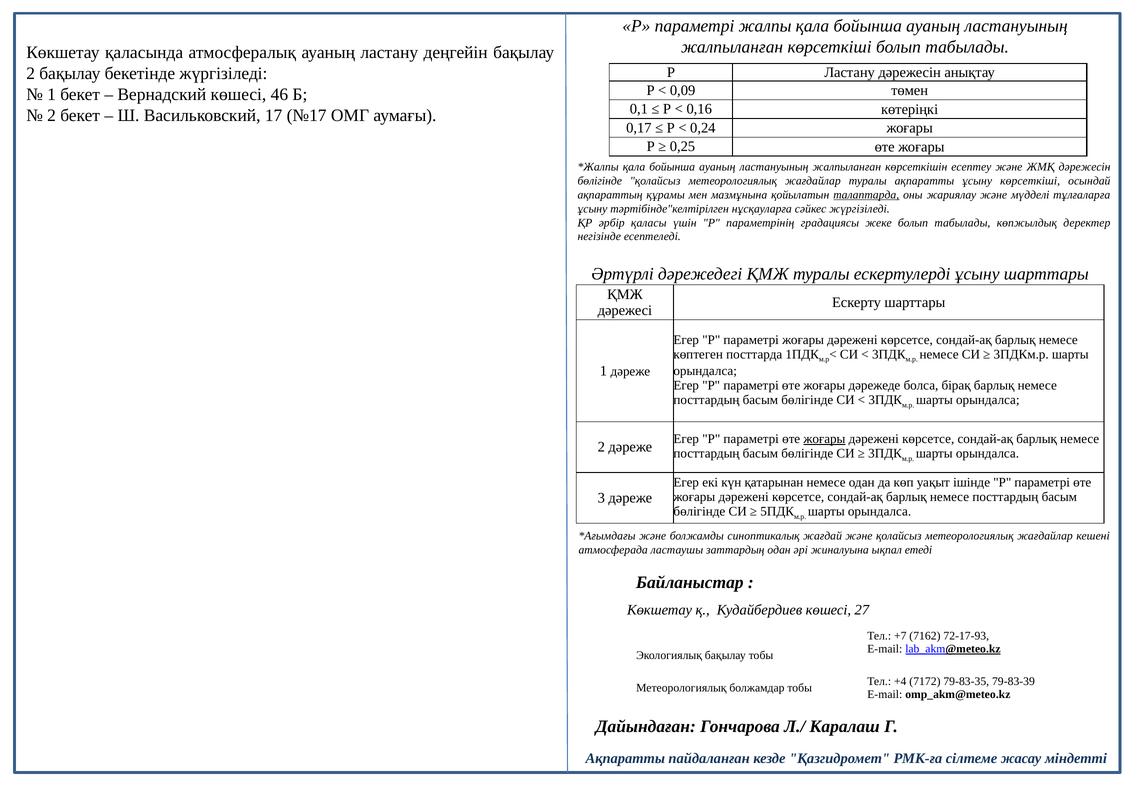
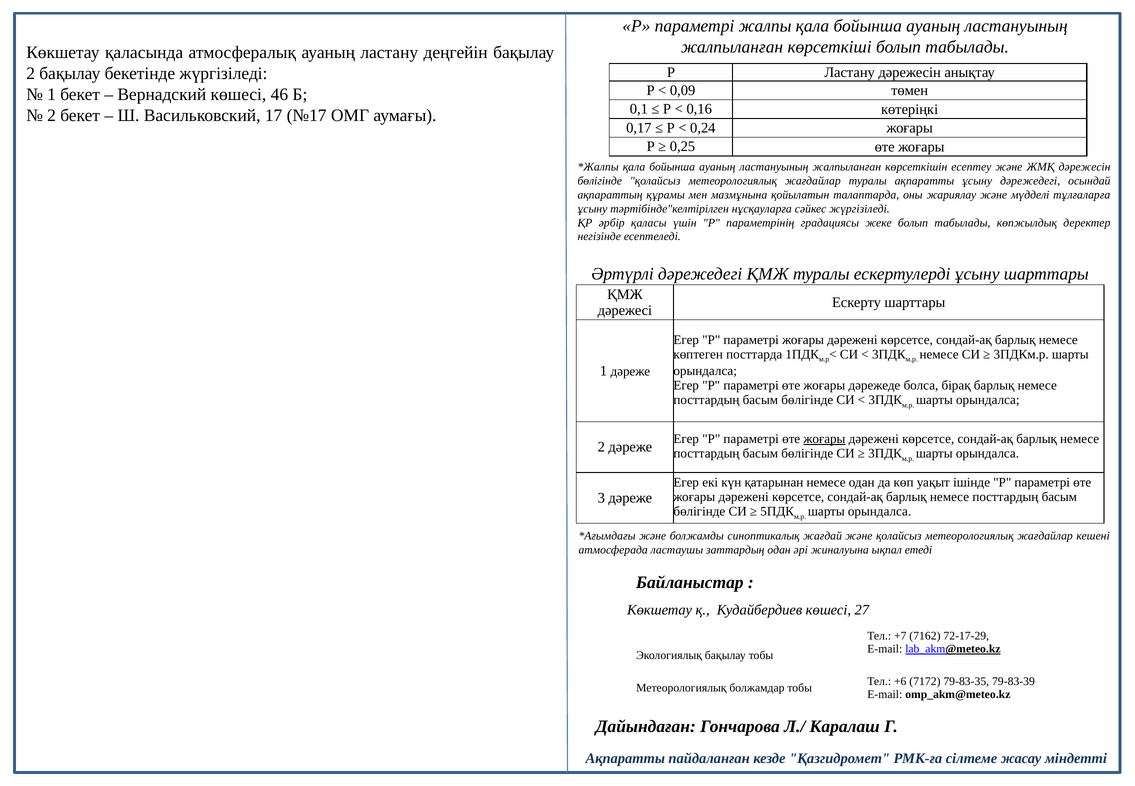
ұсыну көрсеткіші: көрсеткіші -> дәрежедегі
талаптарда underline: present -> none
72-17-93: 72-17-93 -> 72-17-29
+4: +4 -> +6
